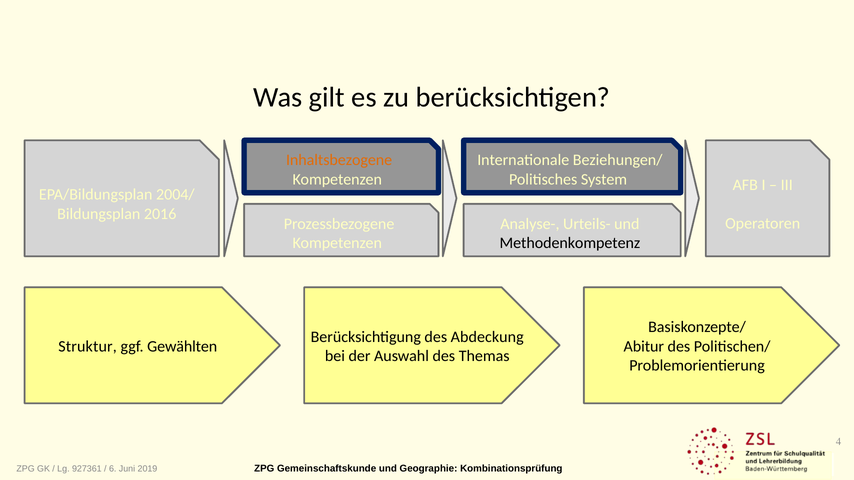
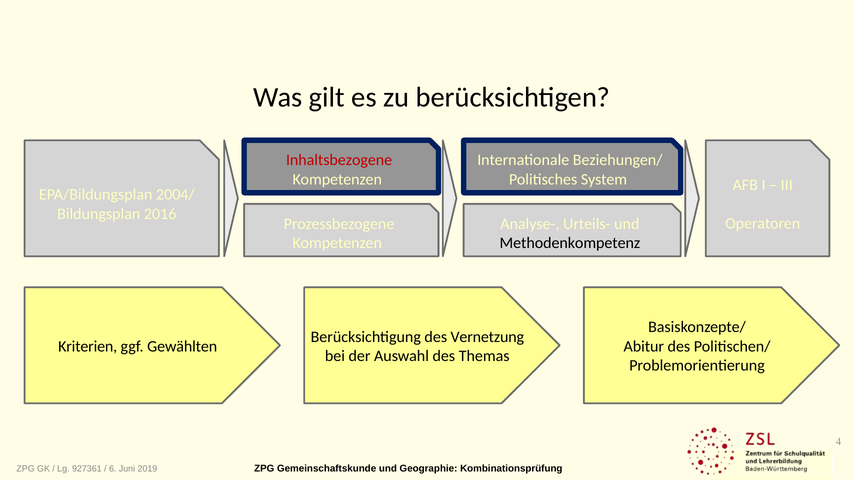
Inhaltsbezogene colour: orange -> red
Abdeckung: Abdeckung -> Vernetzung
Struktur: Struktur -> Kriterien
